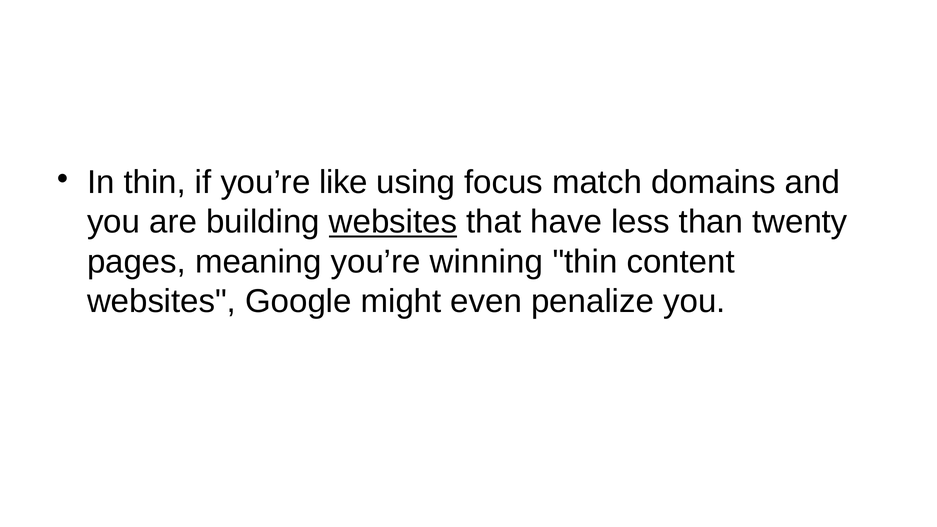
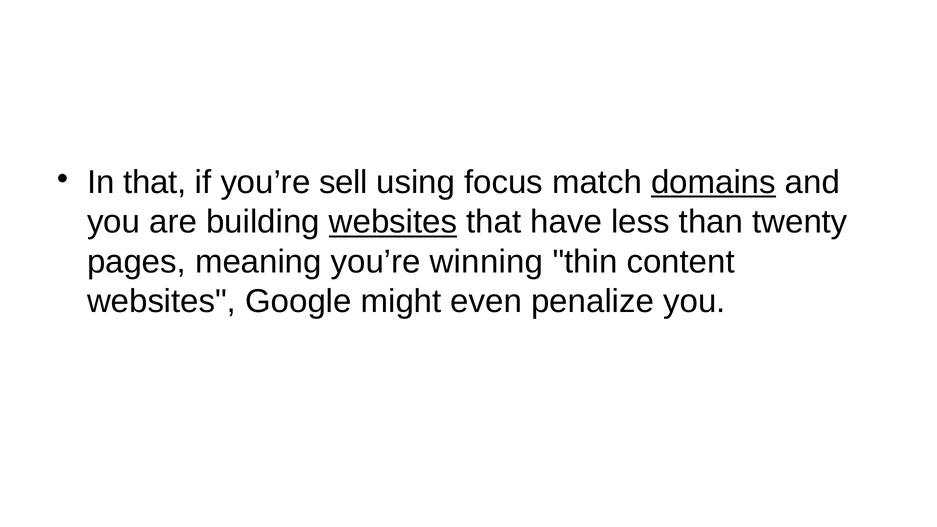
In thin: thin -> that
like: like -> sell
domains underline: none -> present
